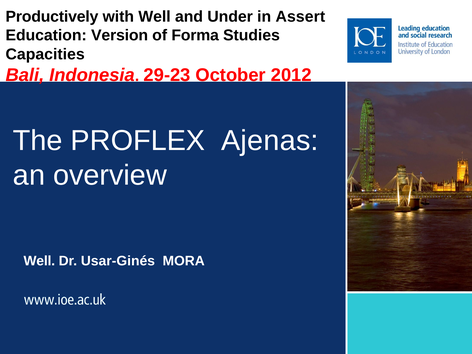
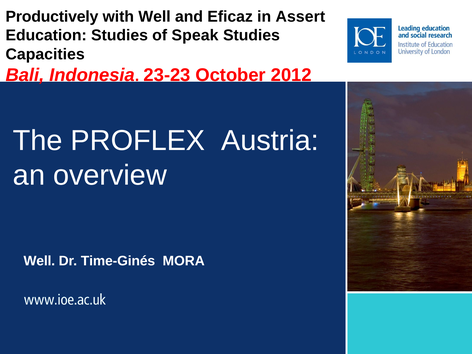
Under: Under -> Eficaz
Education Version: Version -> Studies
Forma: Forma -> Speak
29-23: 29-23 -> 23-23
Ajenas: Ajenas -> Austria
Usar-Ginés: Usar-Ginés -> Time-Ginés
